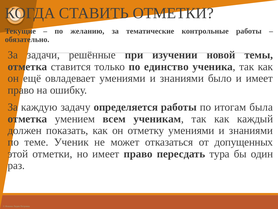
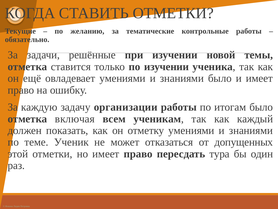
по единство: единство -> изучении
определяется: определяется -> организации
итогам была: была -> было
умением: умением -> включая
